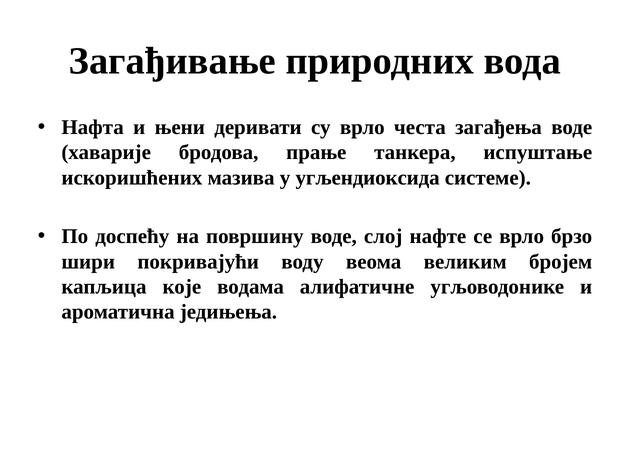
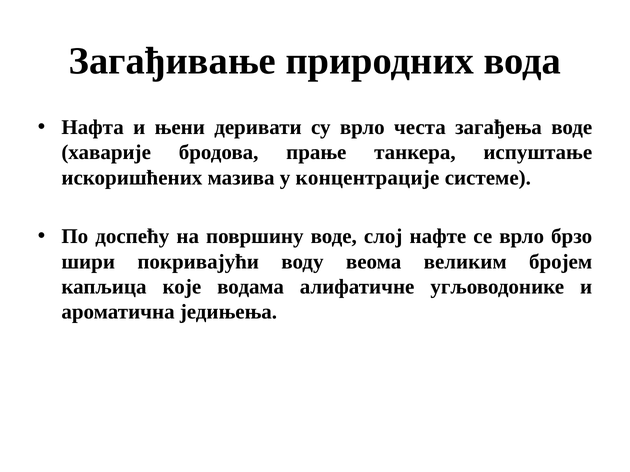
угљендиоксида: угљендиоксида -> концентрације
